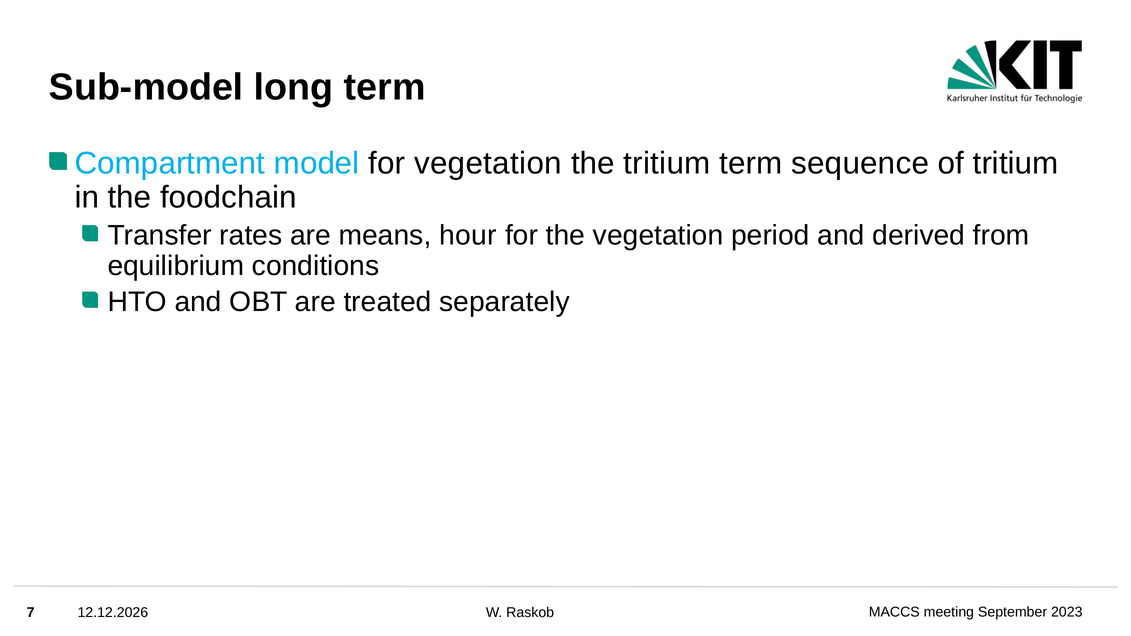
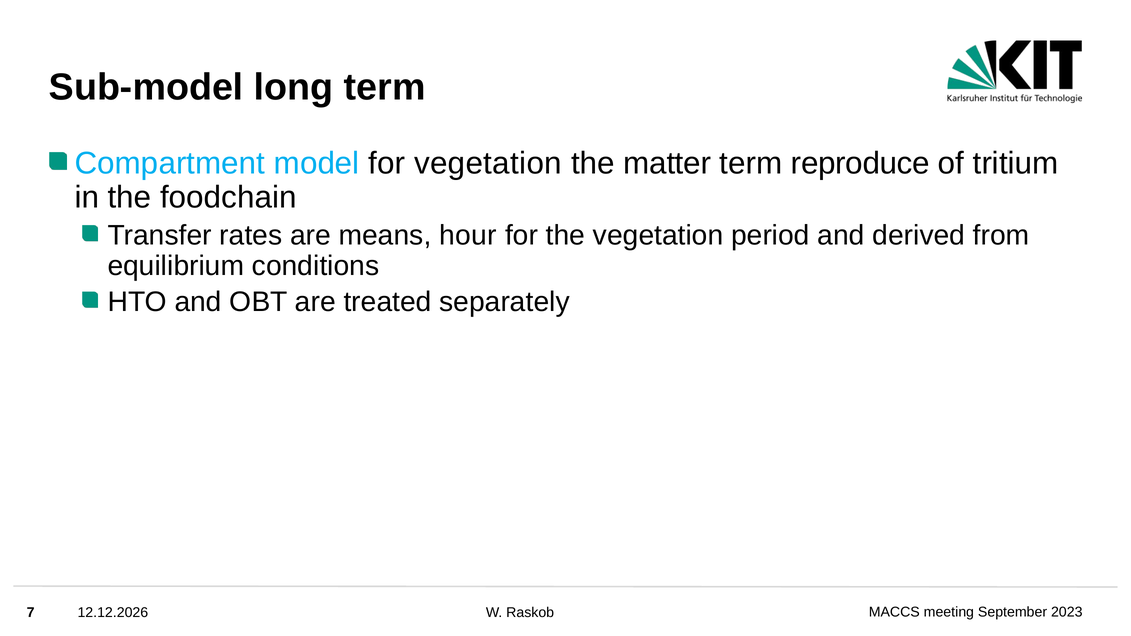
the tritium: tritium -> matter
sequence: sequence -> reproduce
